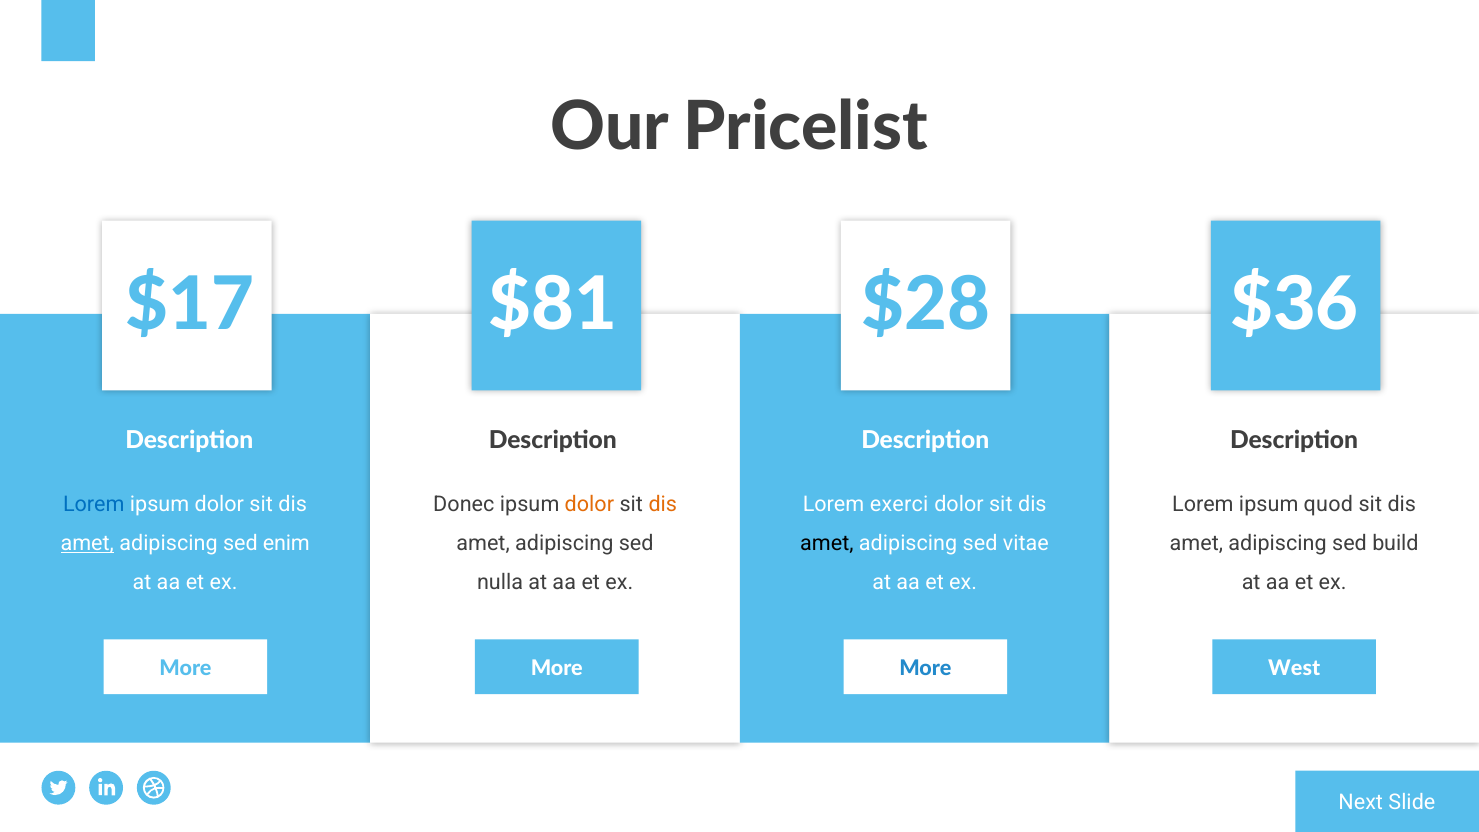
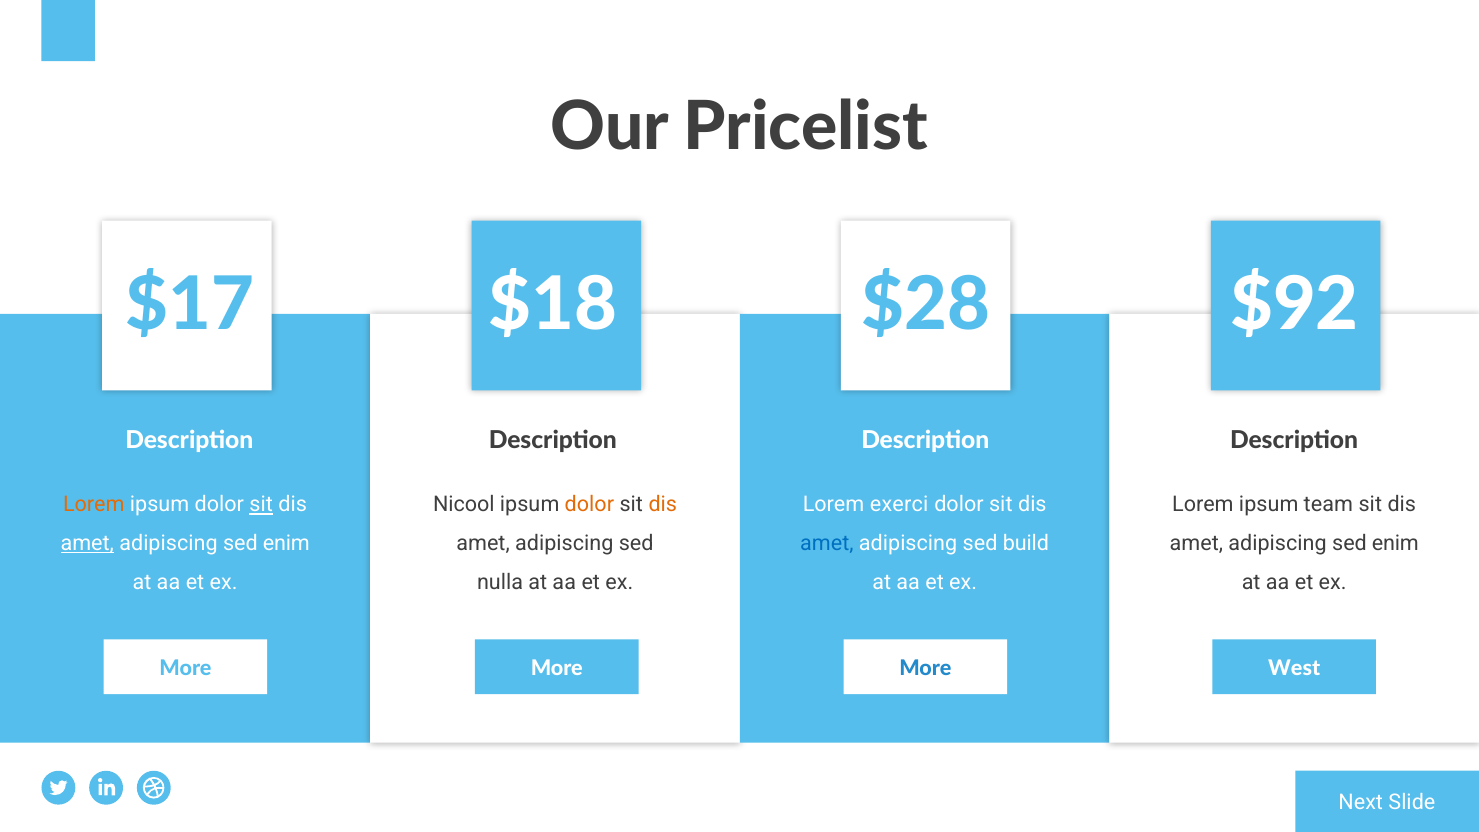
$81: $81 -> $18
$36: $36 -> $92
Lorem at (94, 505) colour: blue -> orange
sit at (261, 505) underline: none -> present
Donec: Donec -> Nicool
quod: quod -> team
amet at (827, 544) colour: black -> blue
vitae: vitae -> build
build at (1395, 544): build -> enim
